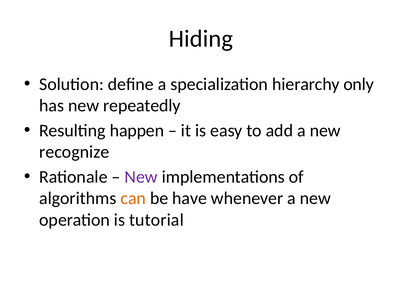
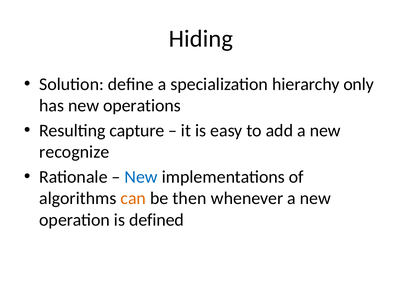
repeatedly: repeatedly -> operations
happen: happen -> capture
New at (141, 177) colour: purple -> blue
have: have -> then
tutorial: tutorial -> defined
